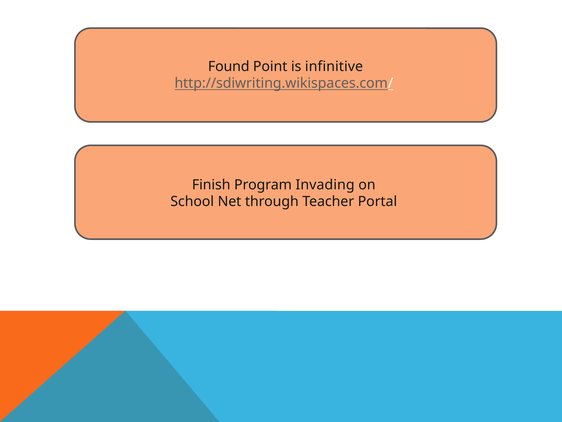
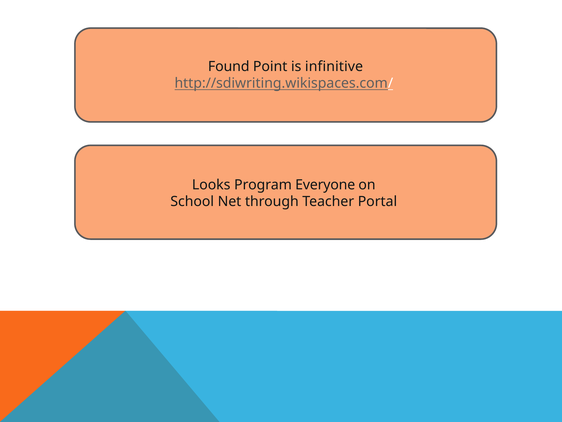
Finish: Finish -> Looks
Invading: Invading -> Everyone
